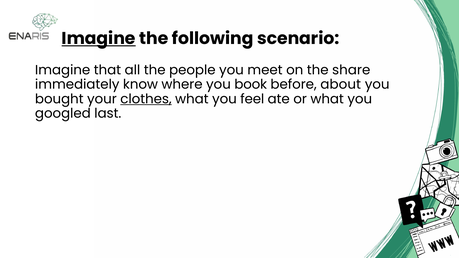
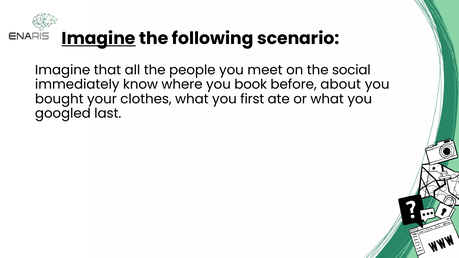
share: share -> social
clothes underline: present -> none
feel: feel -> first
